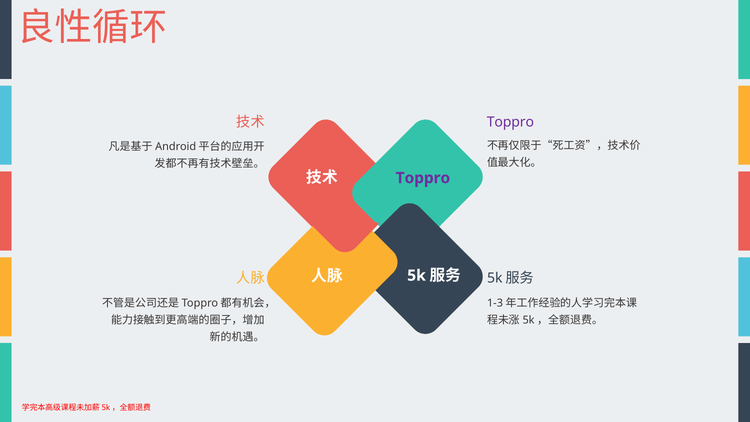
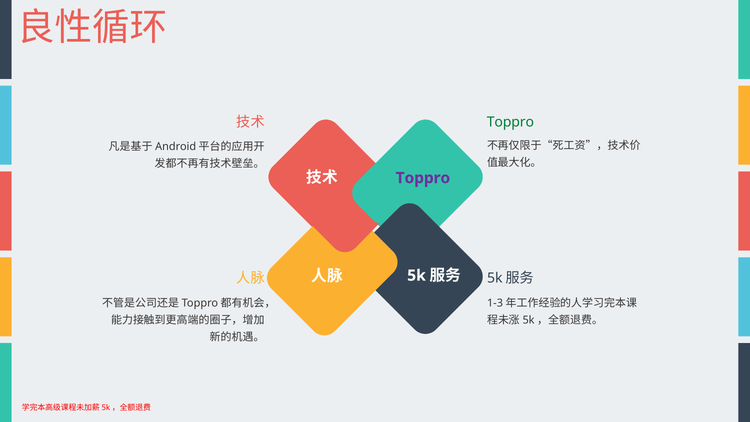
Toppro at (510, 122) colour: purple -> green
